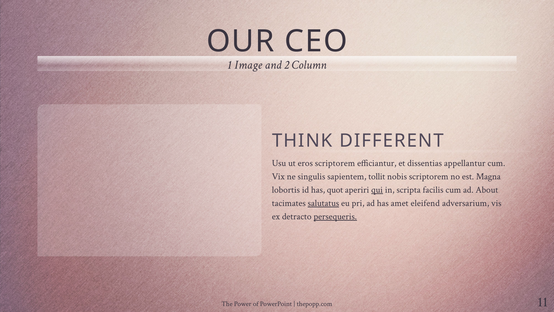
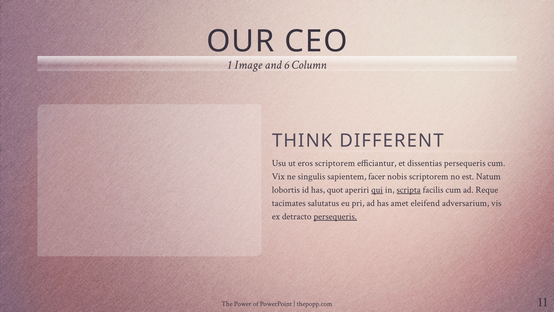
2: 2 -> 6
dissentias appellantur: appellantur -> persequeris
tollit: tollit -> facer
Magna: Magna -> Natum
scripta underline: none -> present
About: About -> Reque
salutatus underline: present -> none
